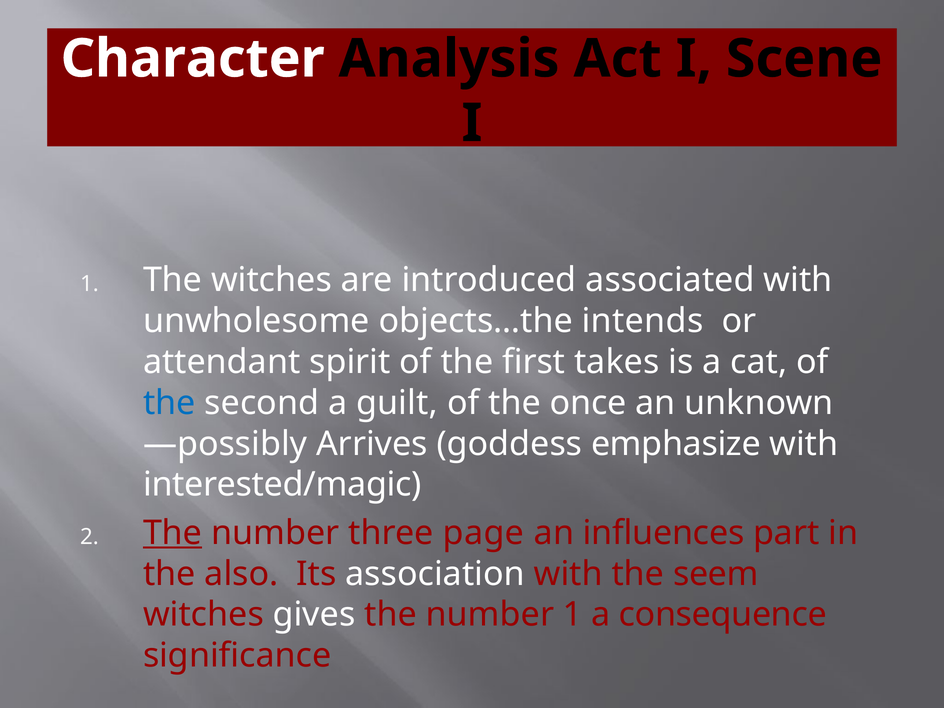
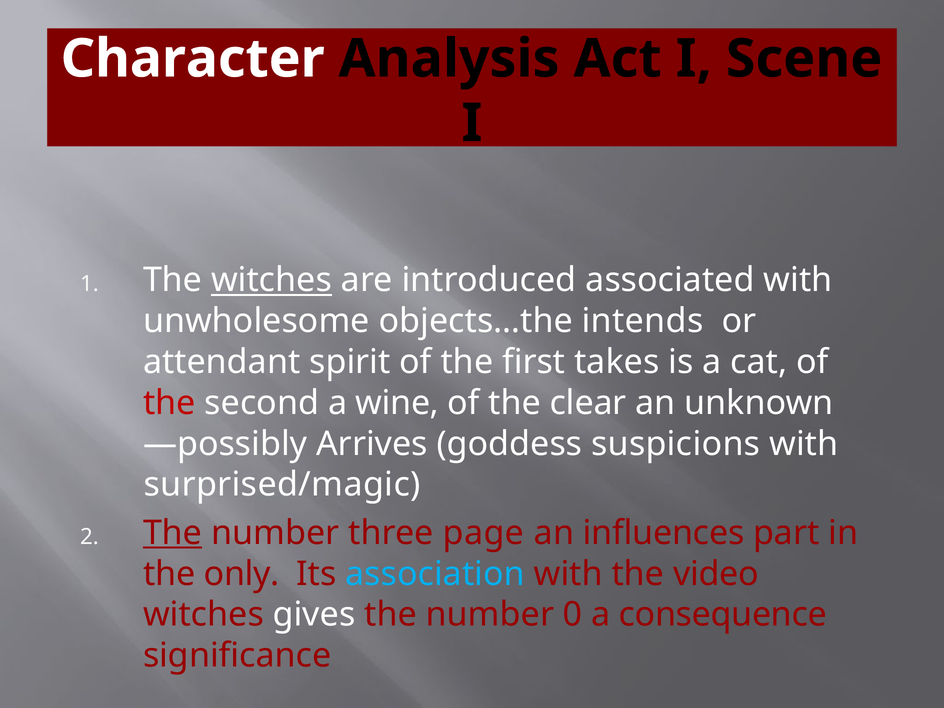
witches at (272, 280) underline: none -> present
the at (169, 403) colour: blue -> red
guilt: guilt -> wine
once: once -> clear
emphasize: emphasize -> suspicions
interested/magic: interested/magic -> surprised/magic
also: also -> only
association colour: white -> light blue
seem: seem -> video
number 1: 1 -> 0
